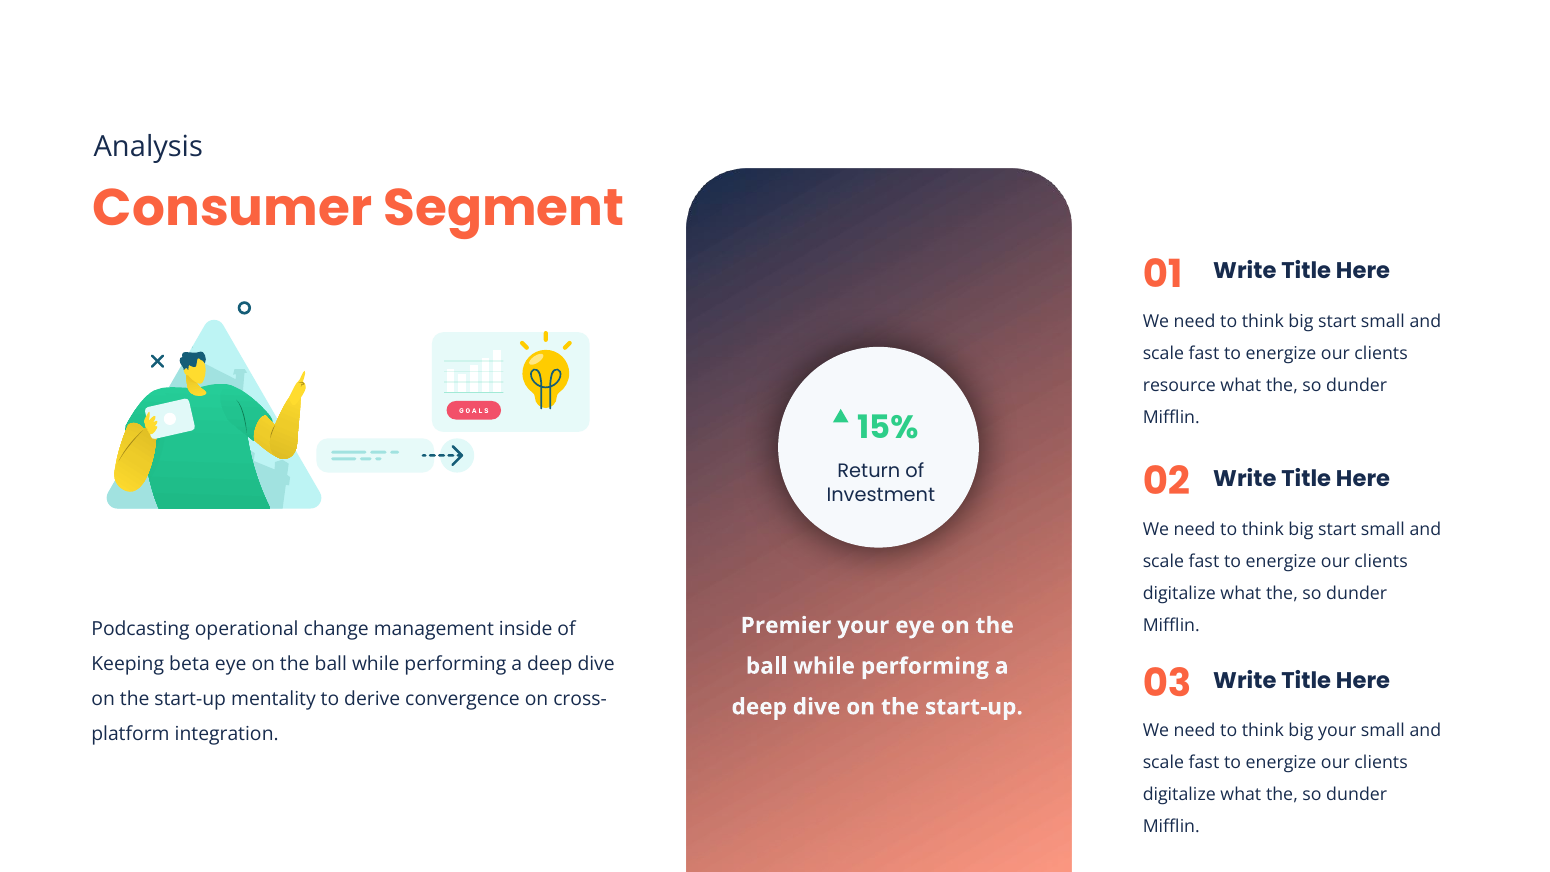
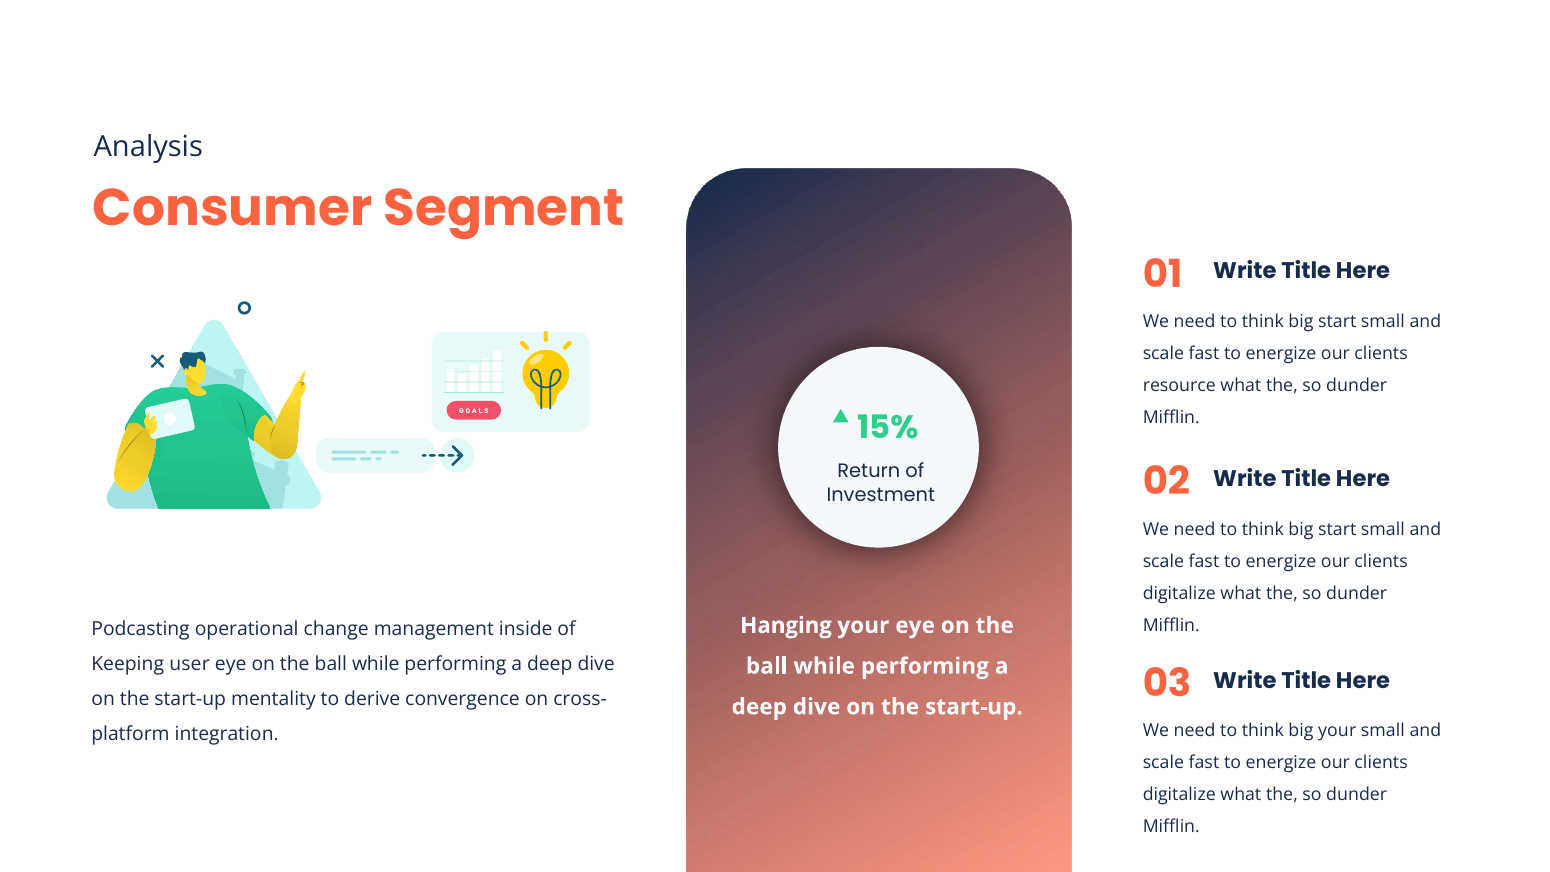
Premier: Premier -> Hanging
beta: beta -> user
